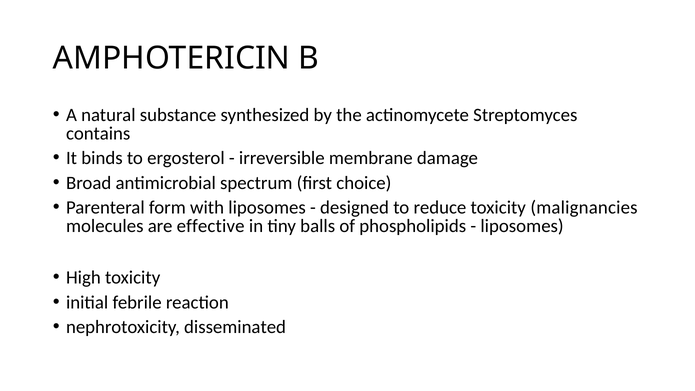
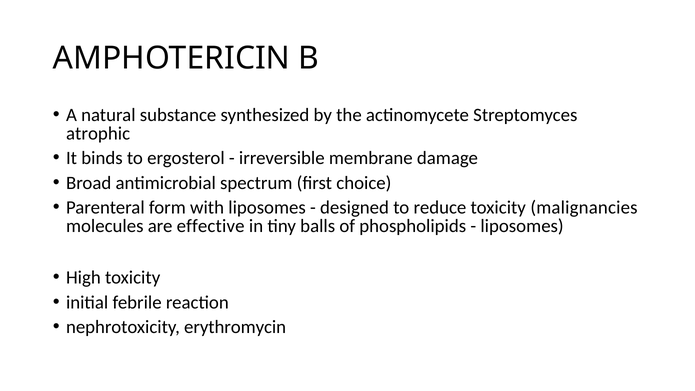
contains: contains -> atrophic
disseminated: disseminated -> erythromycin
